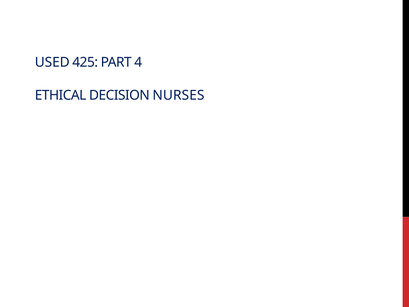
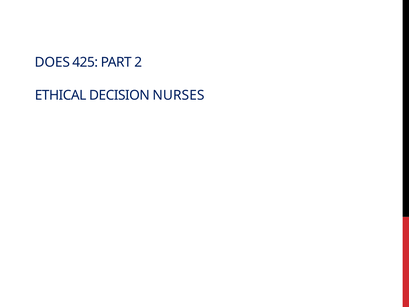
USED: USED -> DOES
4: 4 -> 2
